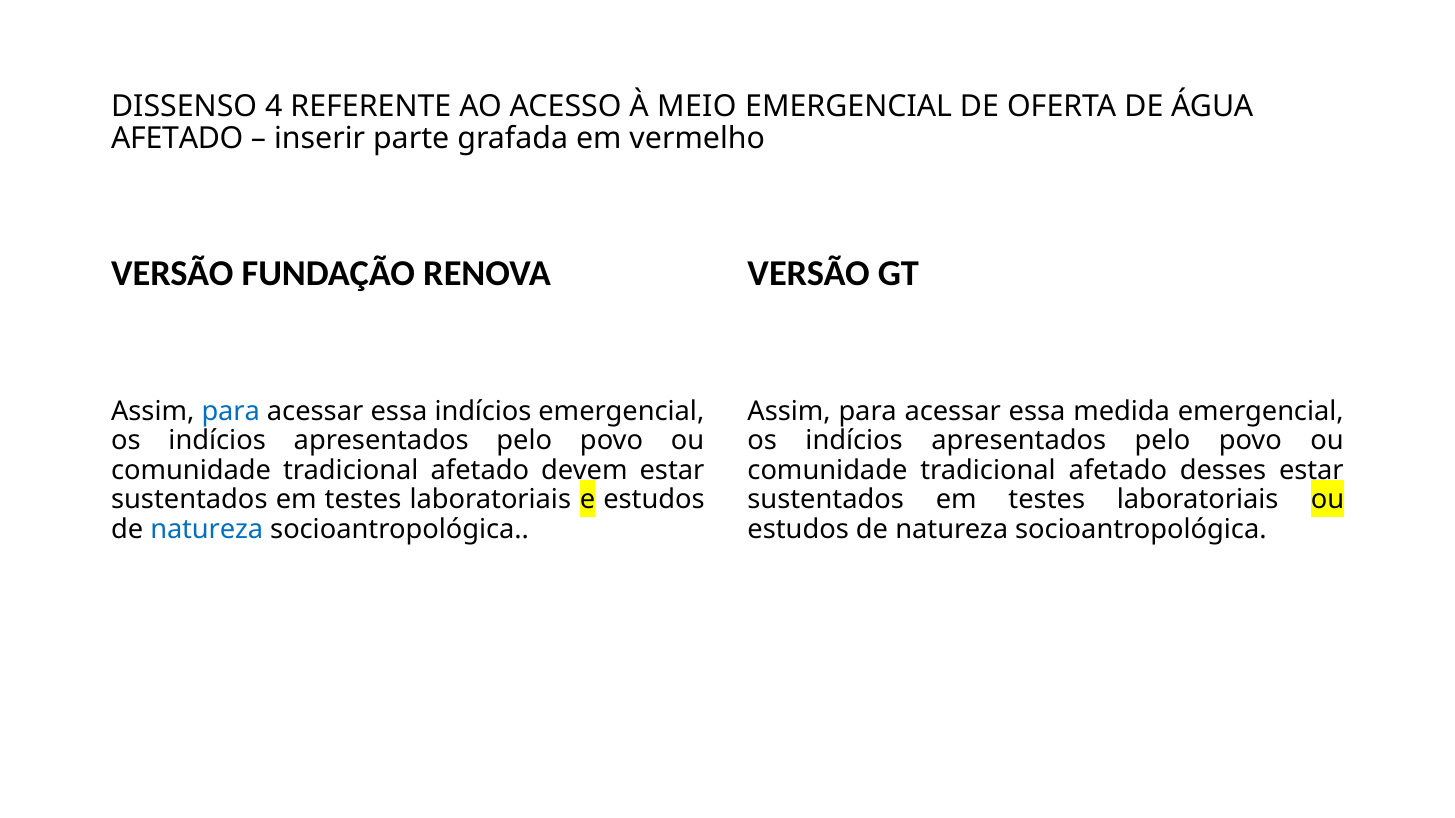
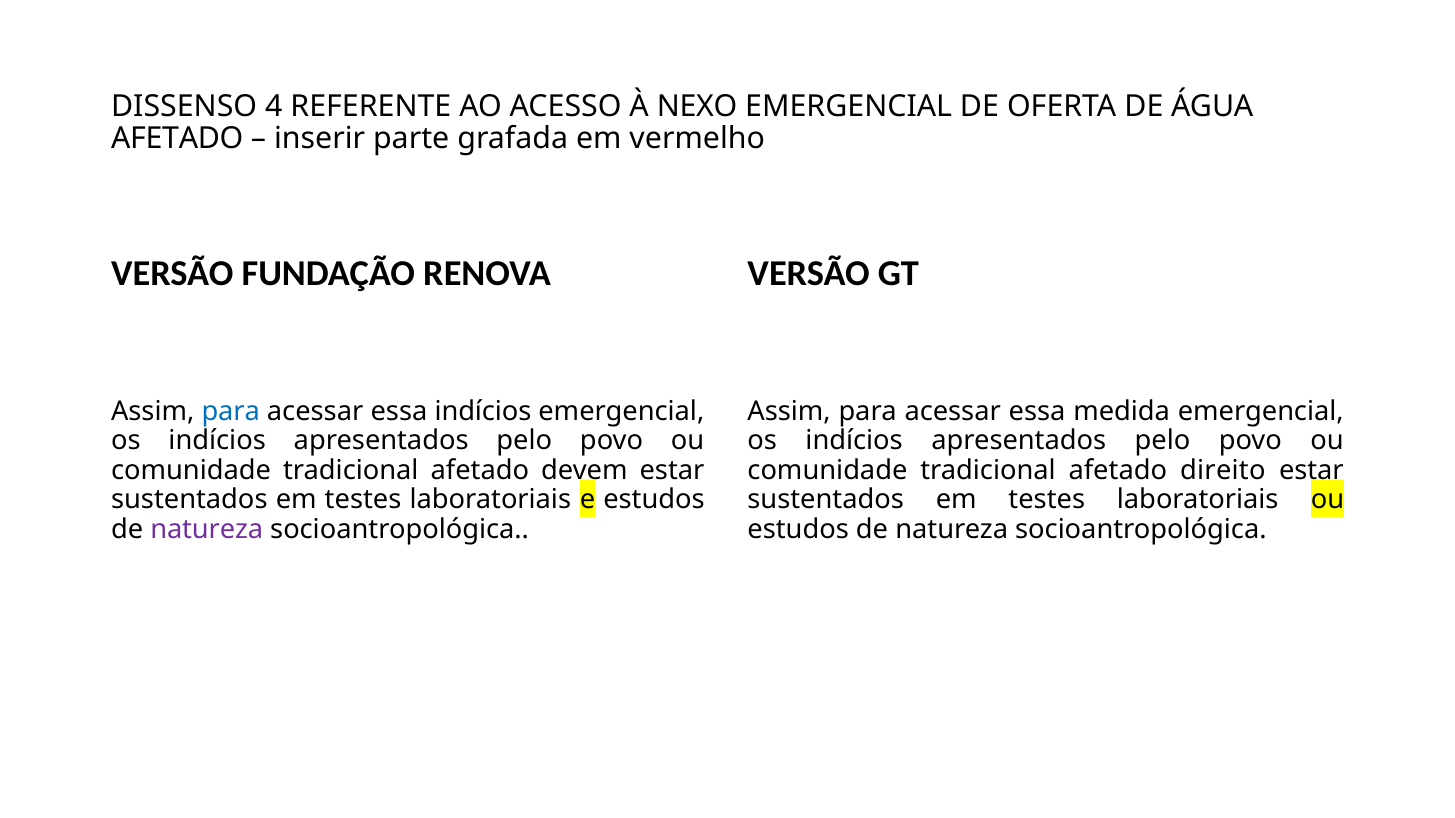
MEIO: MEIO -> NEXO
desses: desses -> direito
natureza at (207, 529) colour: blue -> purple
